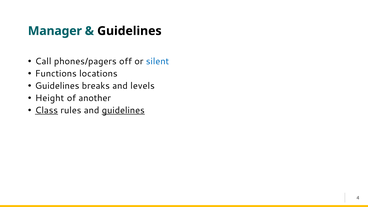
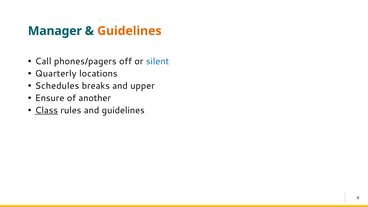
Guidelines at (129, 31) colour: black -> orange
Functions: Functions -> Quarterly
Guidelines at (57, 86): Guidelines -> Schedules
levels: levels -> upper
Height: Height -> Ensure
guidelines at (123, 110) underline: present -> none
